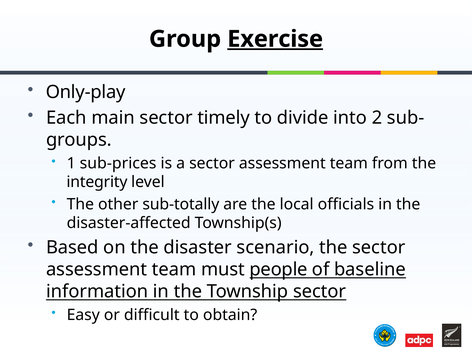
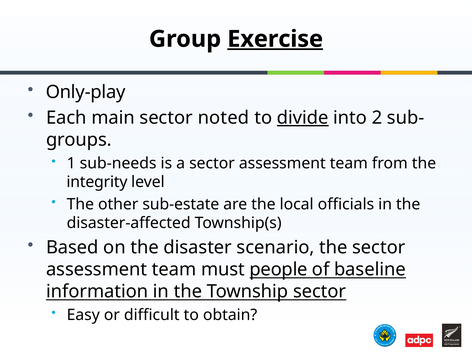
timely: timely -> noted
divide underline: none -> present
sub-prices: sub-prices -> sub-needs
sub-totally: sub-totally -> sub-estate
